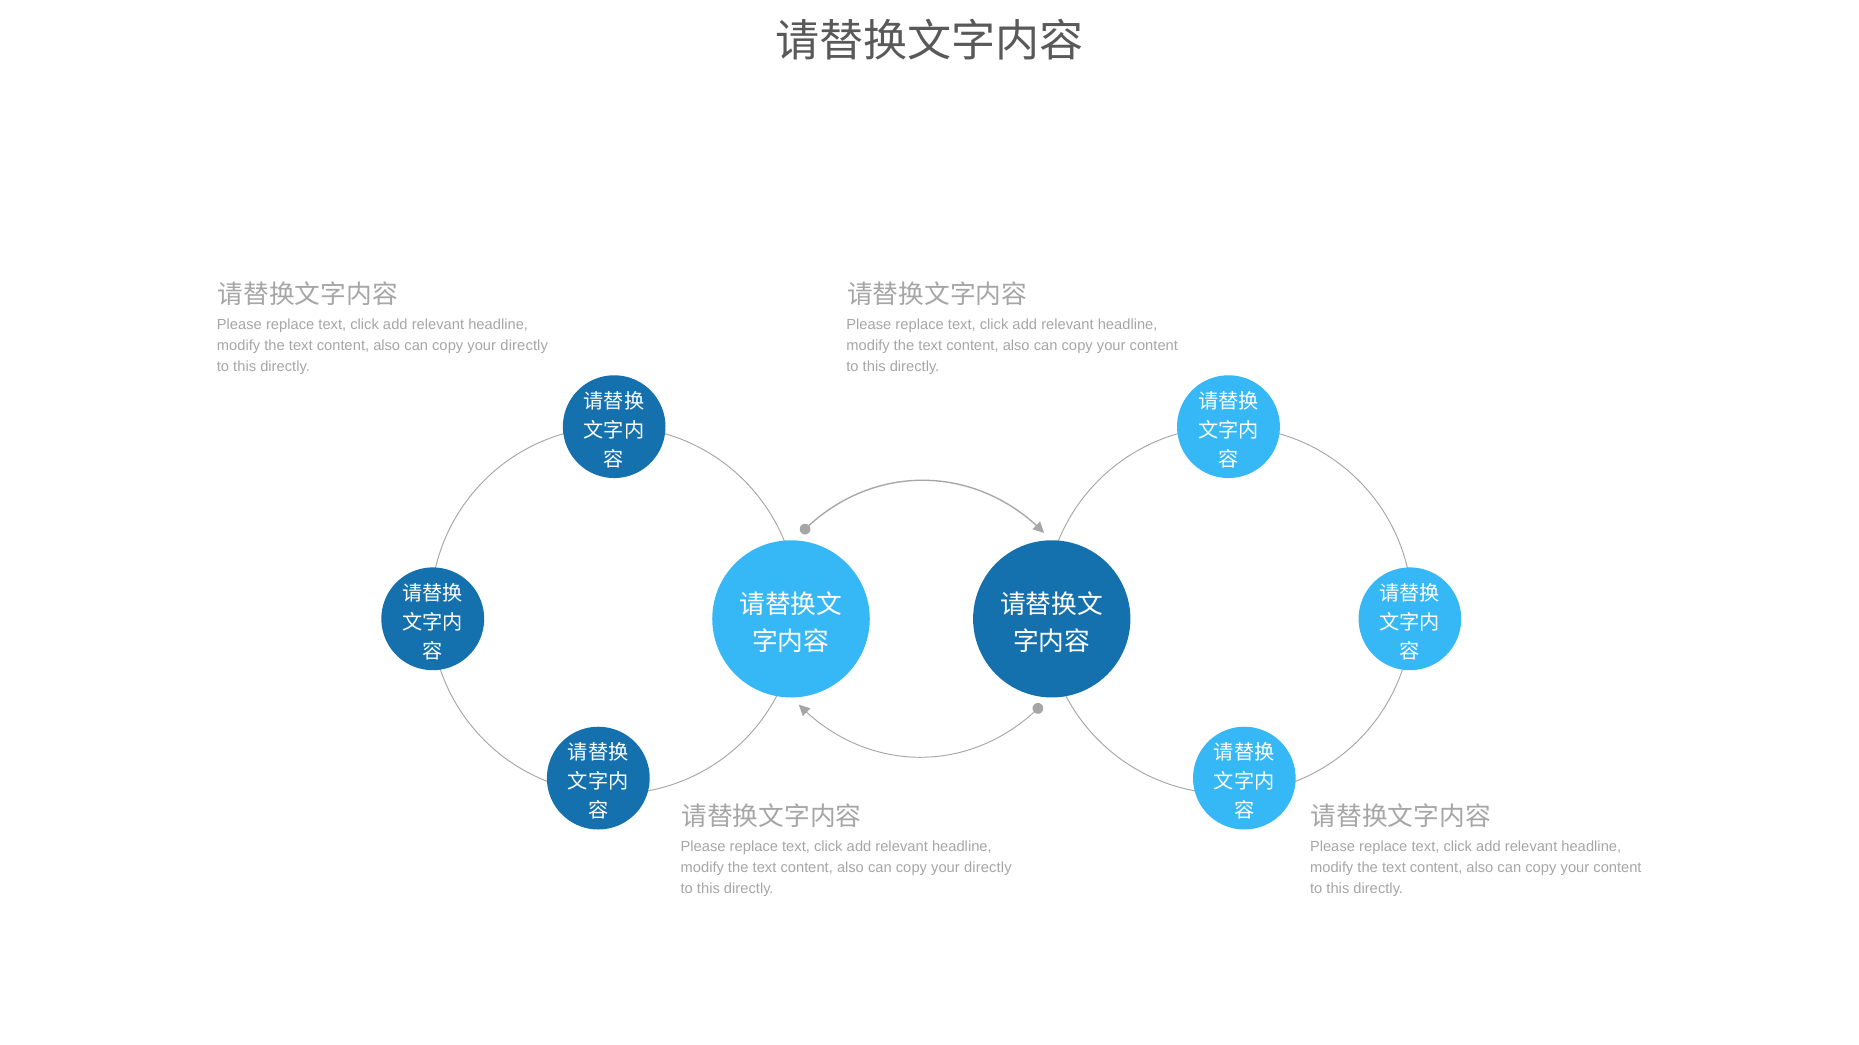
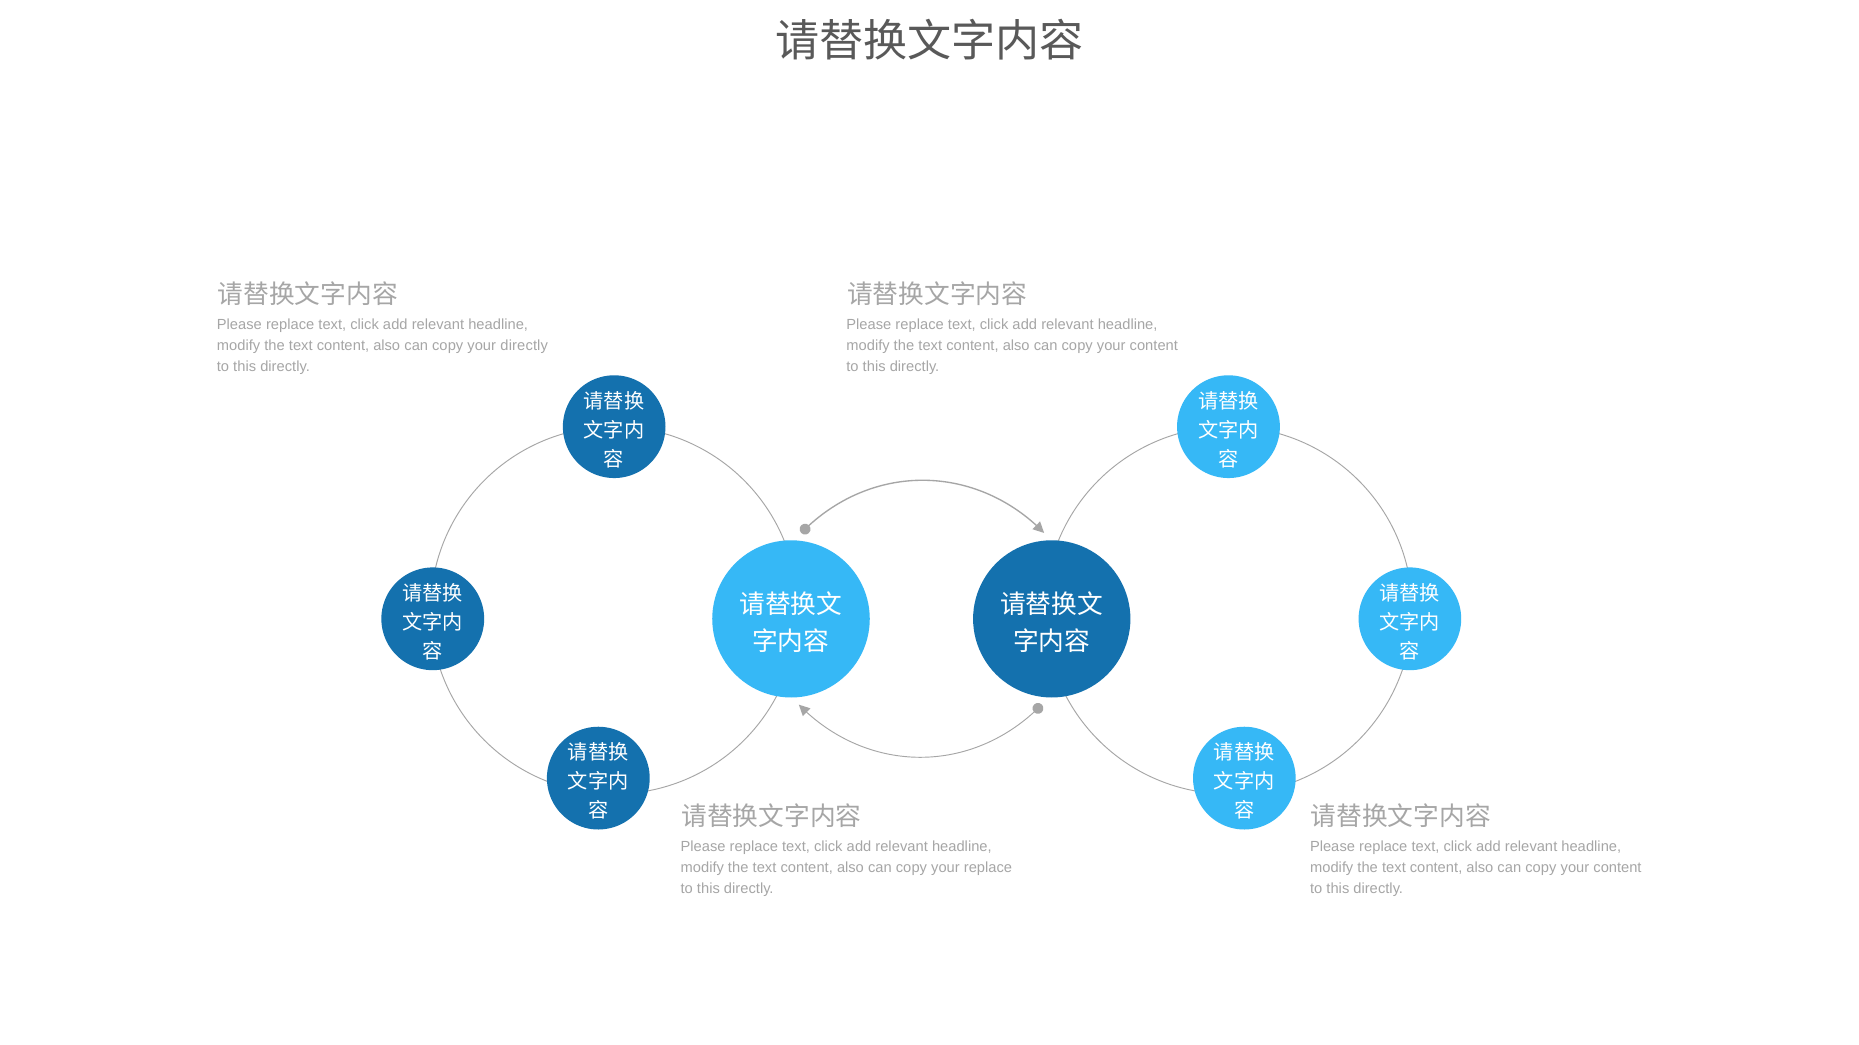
directly at (988, 868): directly -> replace
